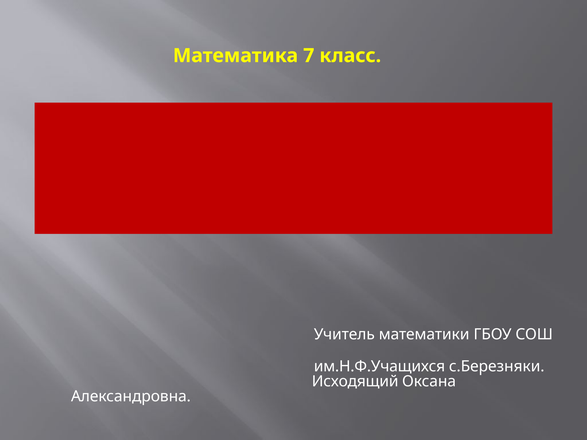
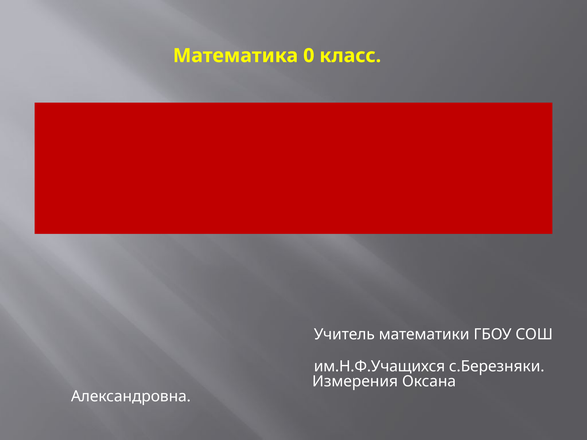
7: 7 -> 0
Исходящий: Исходящий -> Измерения
